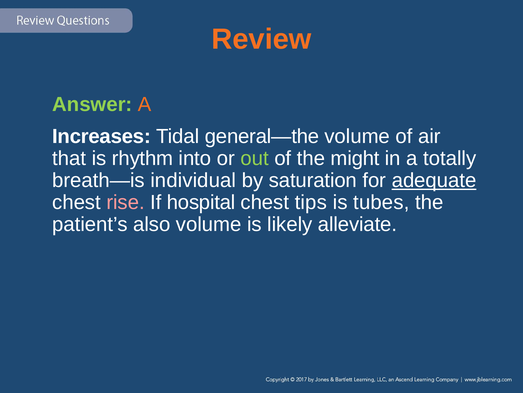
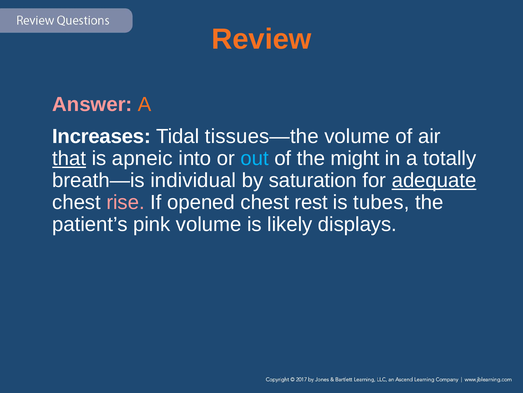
Answer colour: light green -> pink
general—the: general—the -> tissues—the
that underline: none -> present
rhythm: rhythm -> apneic
out colour: light green -> light blue
hospital: hospital -> opened
tips: tips -> rest
also: also -> pink
alleviate: alleviate -> displays
